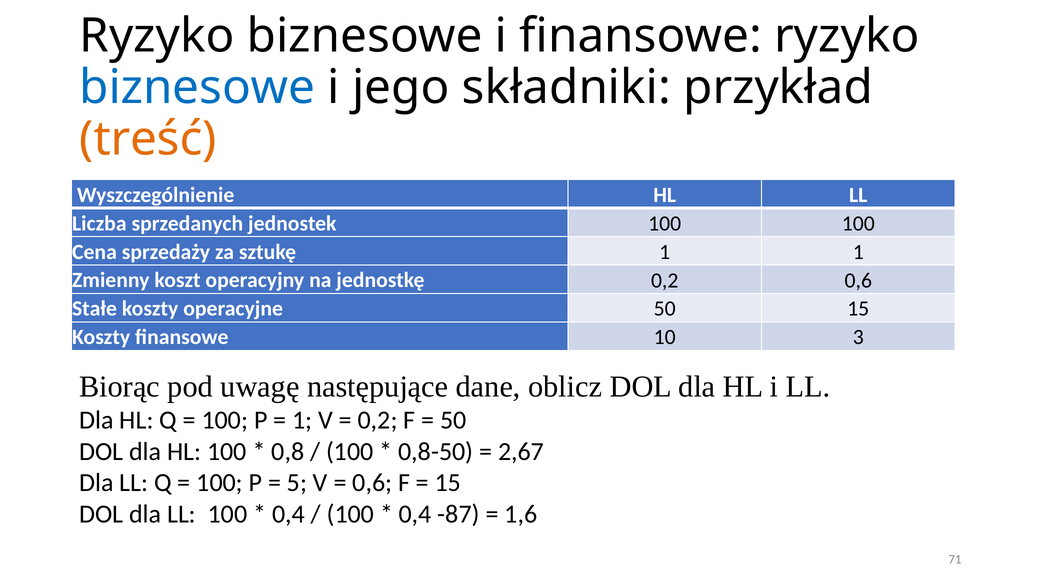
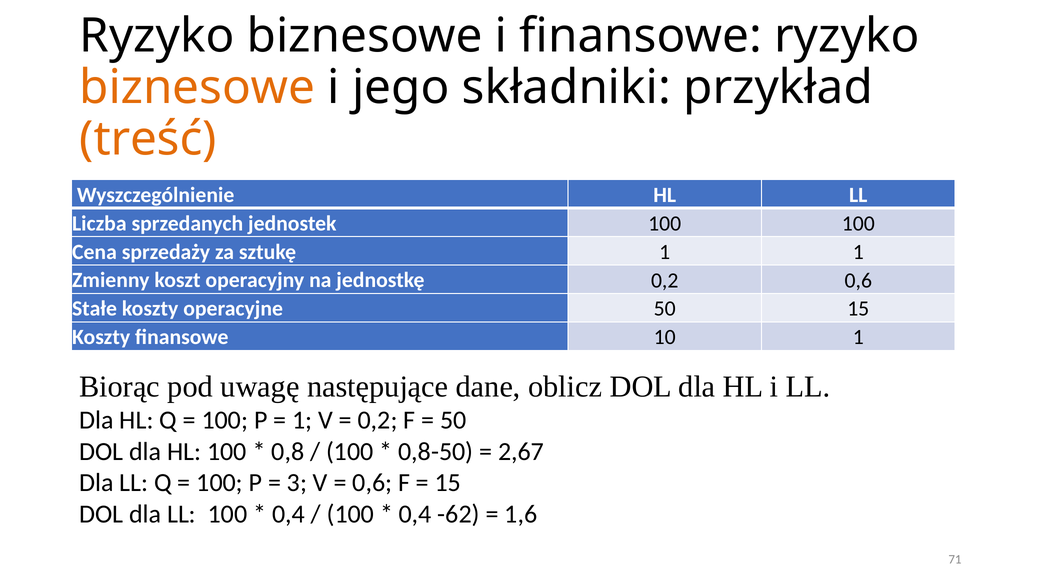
biznesowe at (197, 87) colour: blue -> orange
10 3: 3 -> 1
5: 5 -> 3
-87: -87 -> -62
